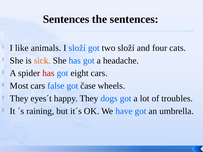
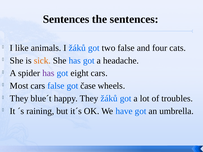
I složí: složí -> žáků
two složí: složí -> false
has at (48, 73) colour: red -> purple
eyes´t: eyes´t -> blue´t
They dogs: dogs -> žáků
